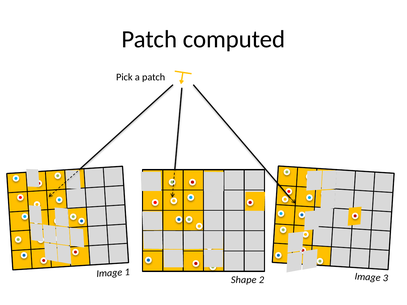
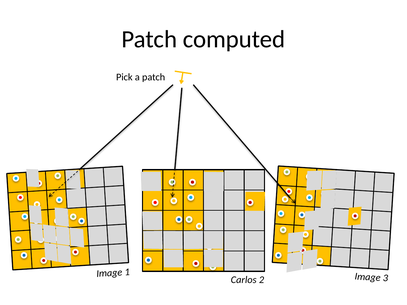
Shape: Shape -> Carlos
